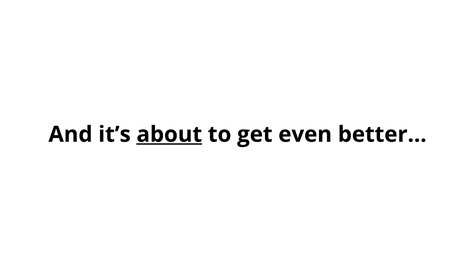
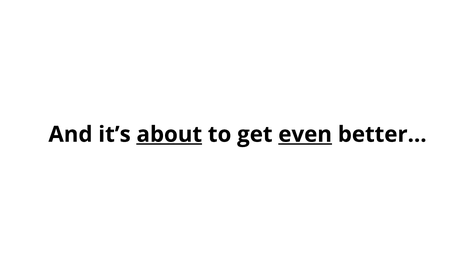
even underline: none -> present
